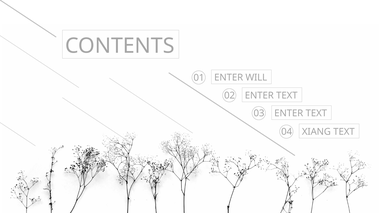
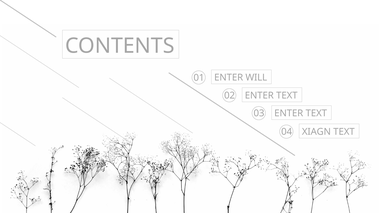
XIANG: XIANG -> XIAGN
